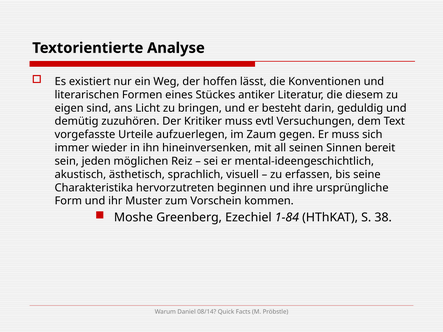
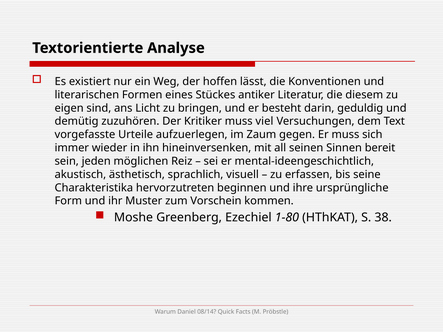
evtl: evtl -> viel
1-84: 1-84 -> 1-80
